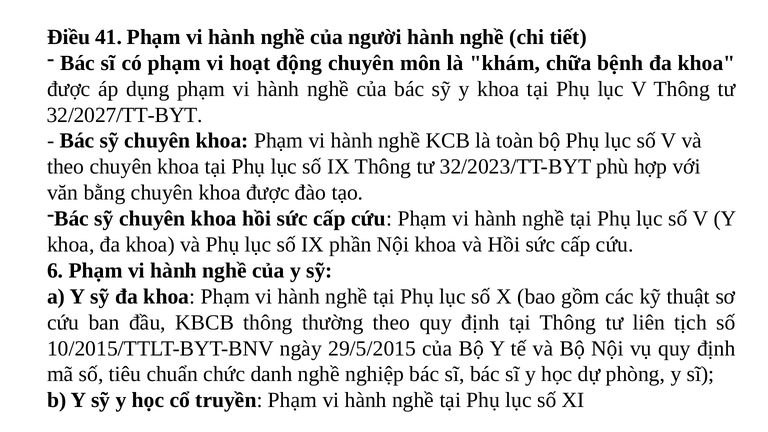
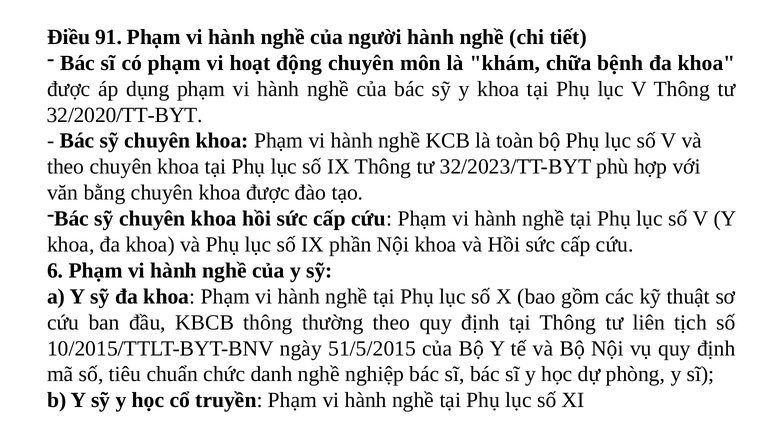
41: 41 -> 91
32/2027/TT-BYT: 32/2027/TT-BYT -> 32/2020/TT-BYT
29/5/2015: 29/5/2015 -> 51/5/2015
